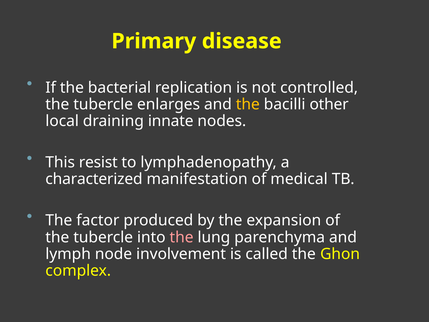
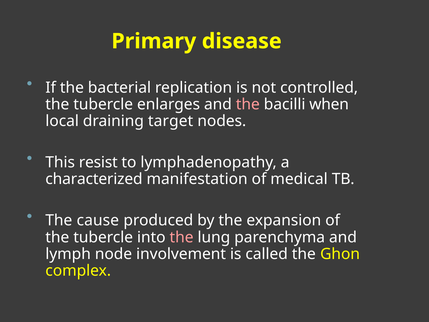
the at (248, 104) colour: yellow -> pink
other: other -> when
innate: innate -> target
factor: factor -> cause
